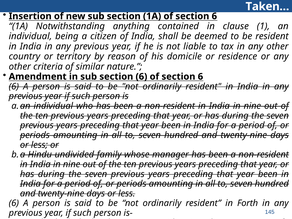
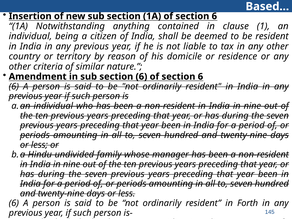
Taken…: Taken… -> Based…
